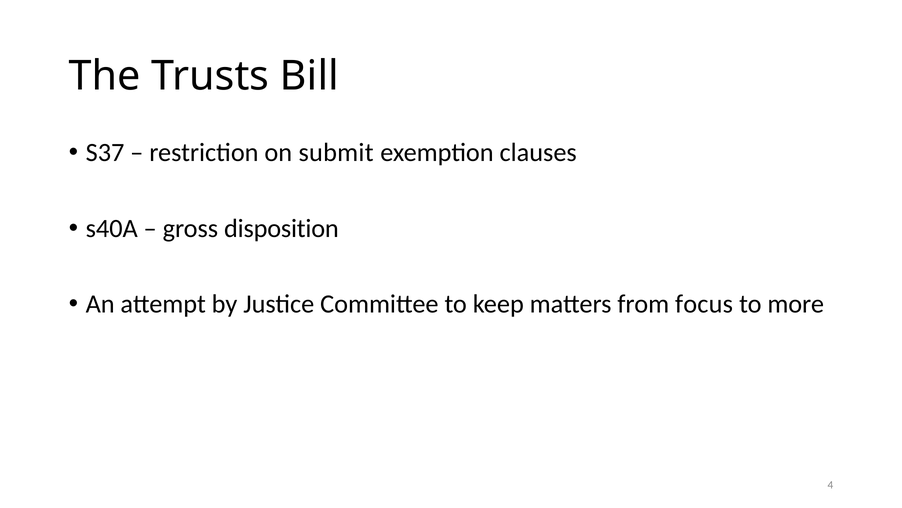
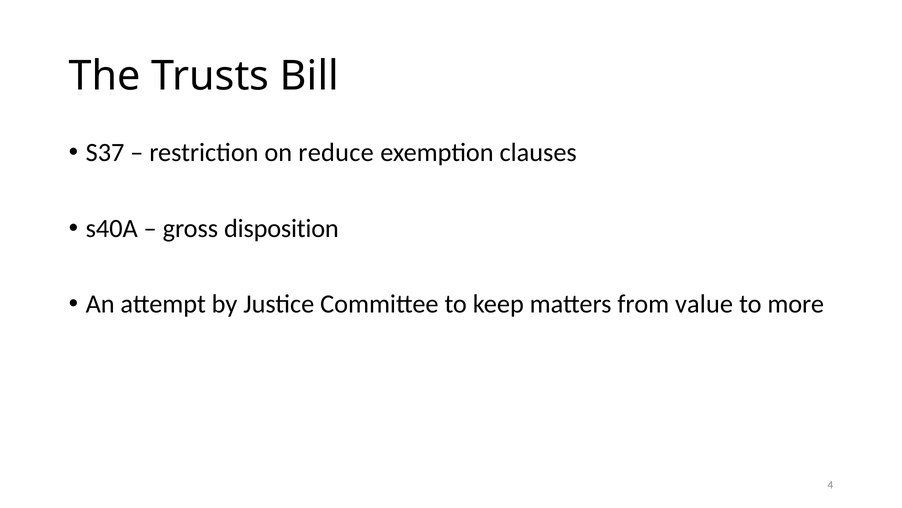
submit: submit -> reduce
focus: focus -> value
